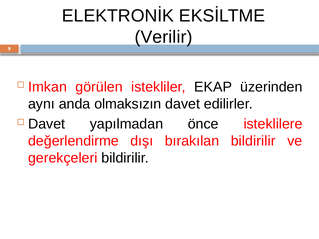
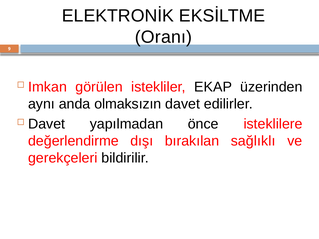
Verilir: Verilir -> Oranı
bırakılan bildirilir: bildirilir -> sağlıklı
